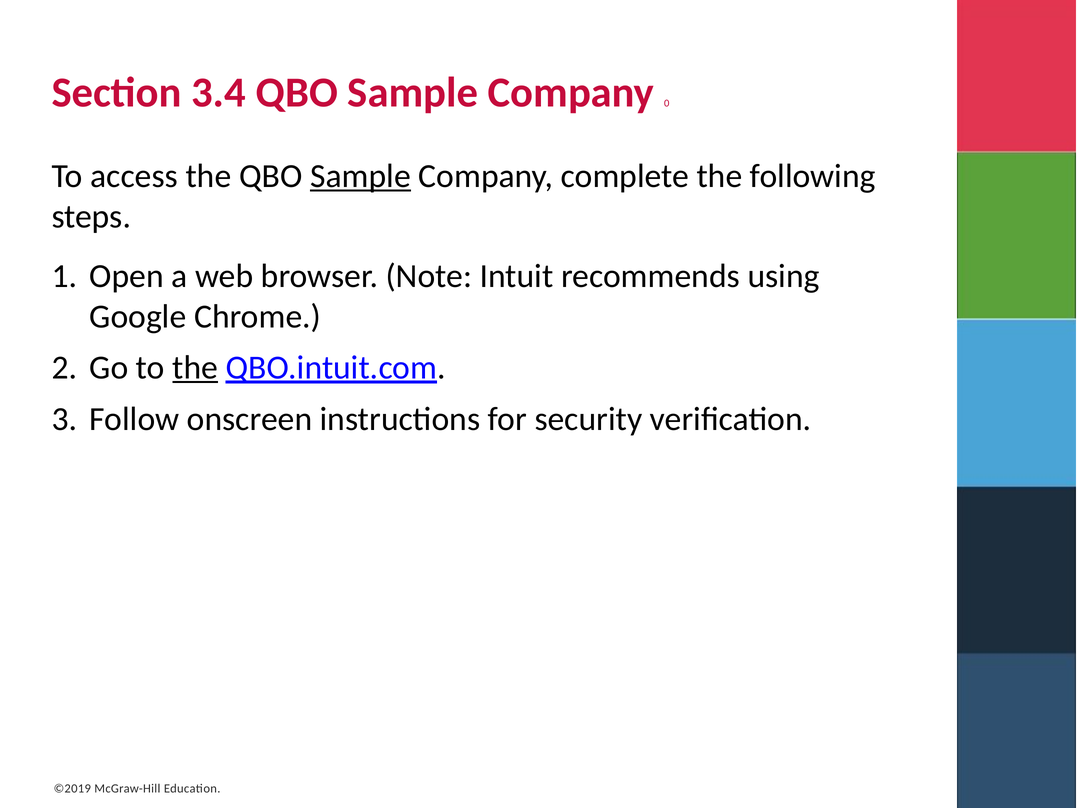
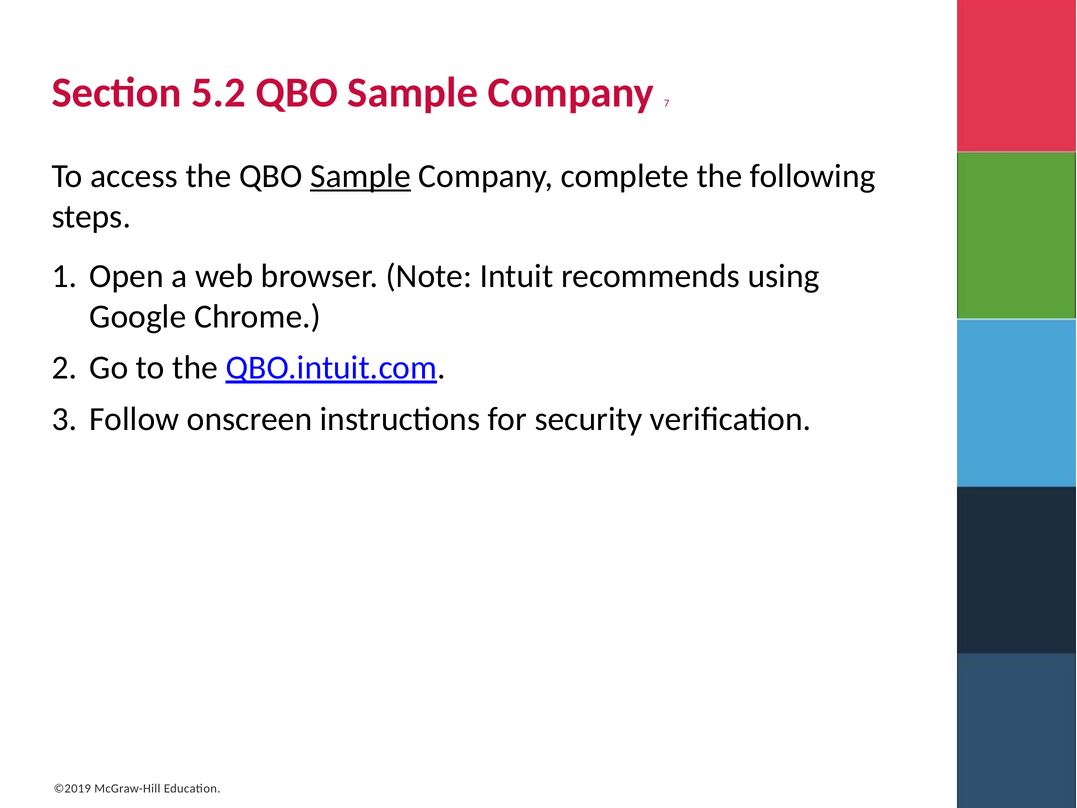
3.4: 3.4 -> 5.2
0: 0 -> 7
the at (195, 367) underline: present -> none
